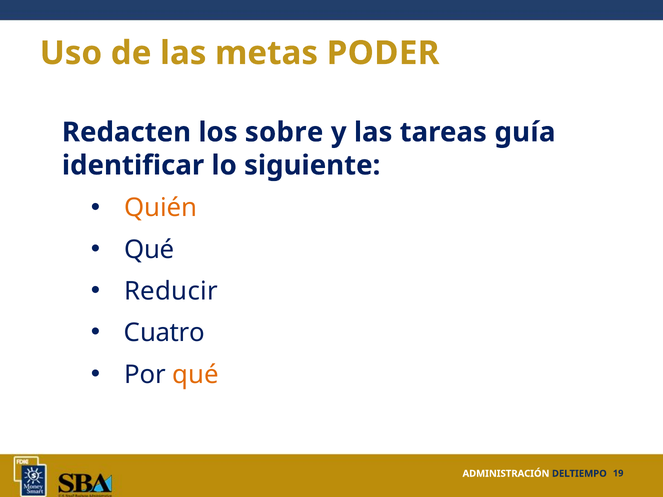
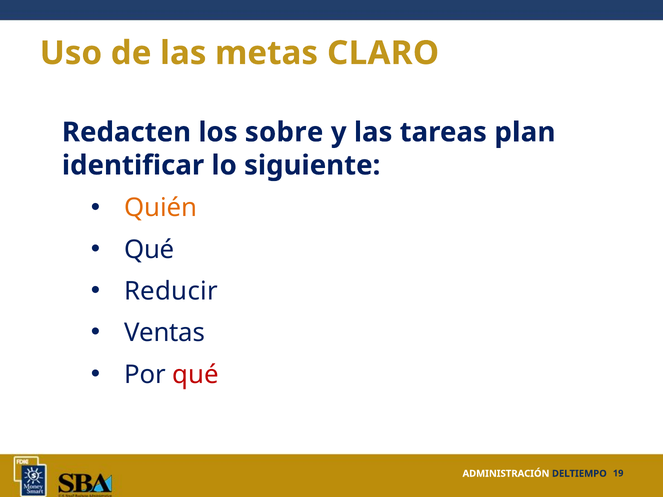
PODER: PODER -> CLARO
guía: guía -> plan
Cuatro: Cuatro -> Ventas
qué at (196, 375) colour: orange -> red
